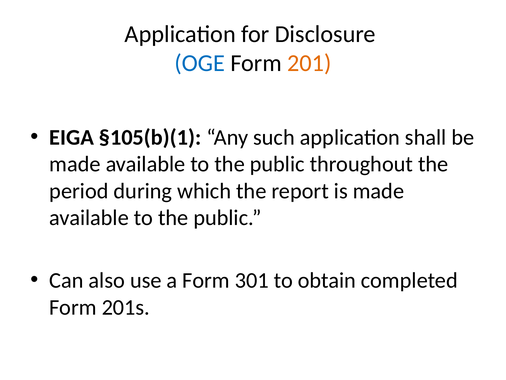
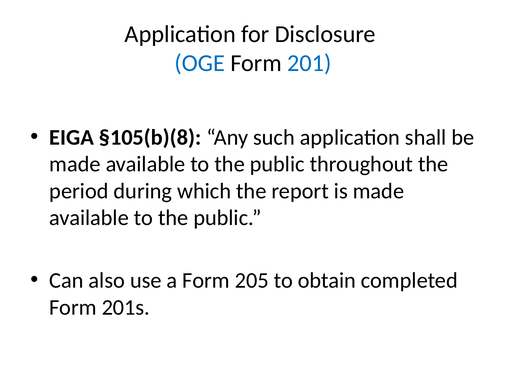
201 colour: orange -> blue
§105(b)(1: §105(b)(1 -> §105(b)(8
301: 301 -> 205
